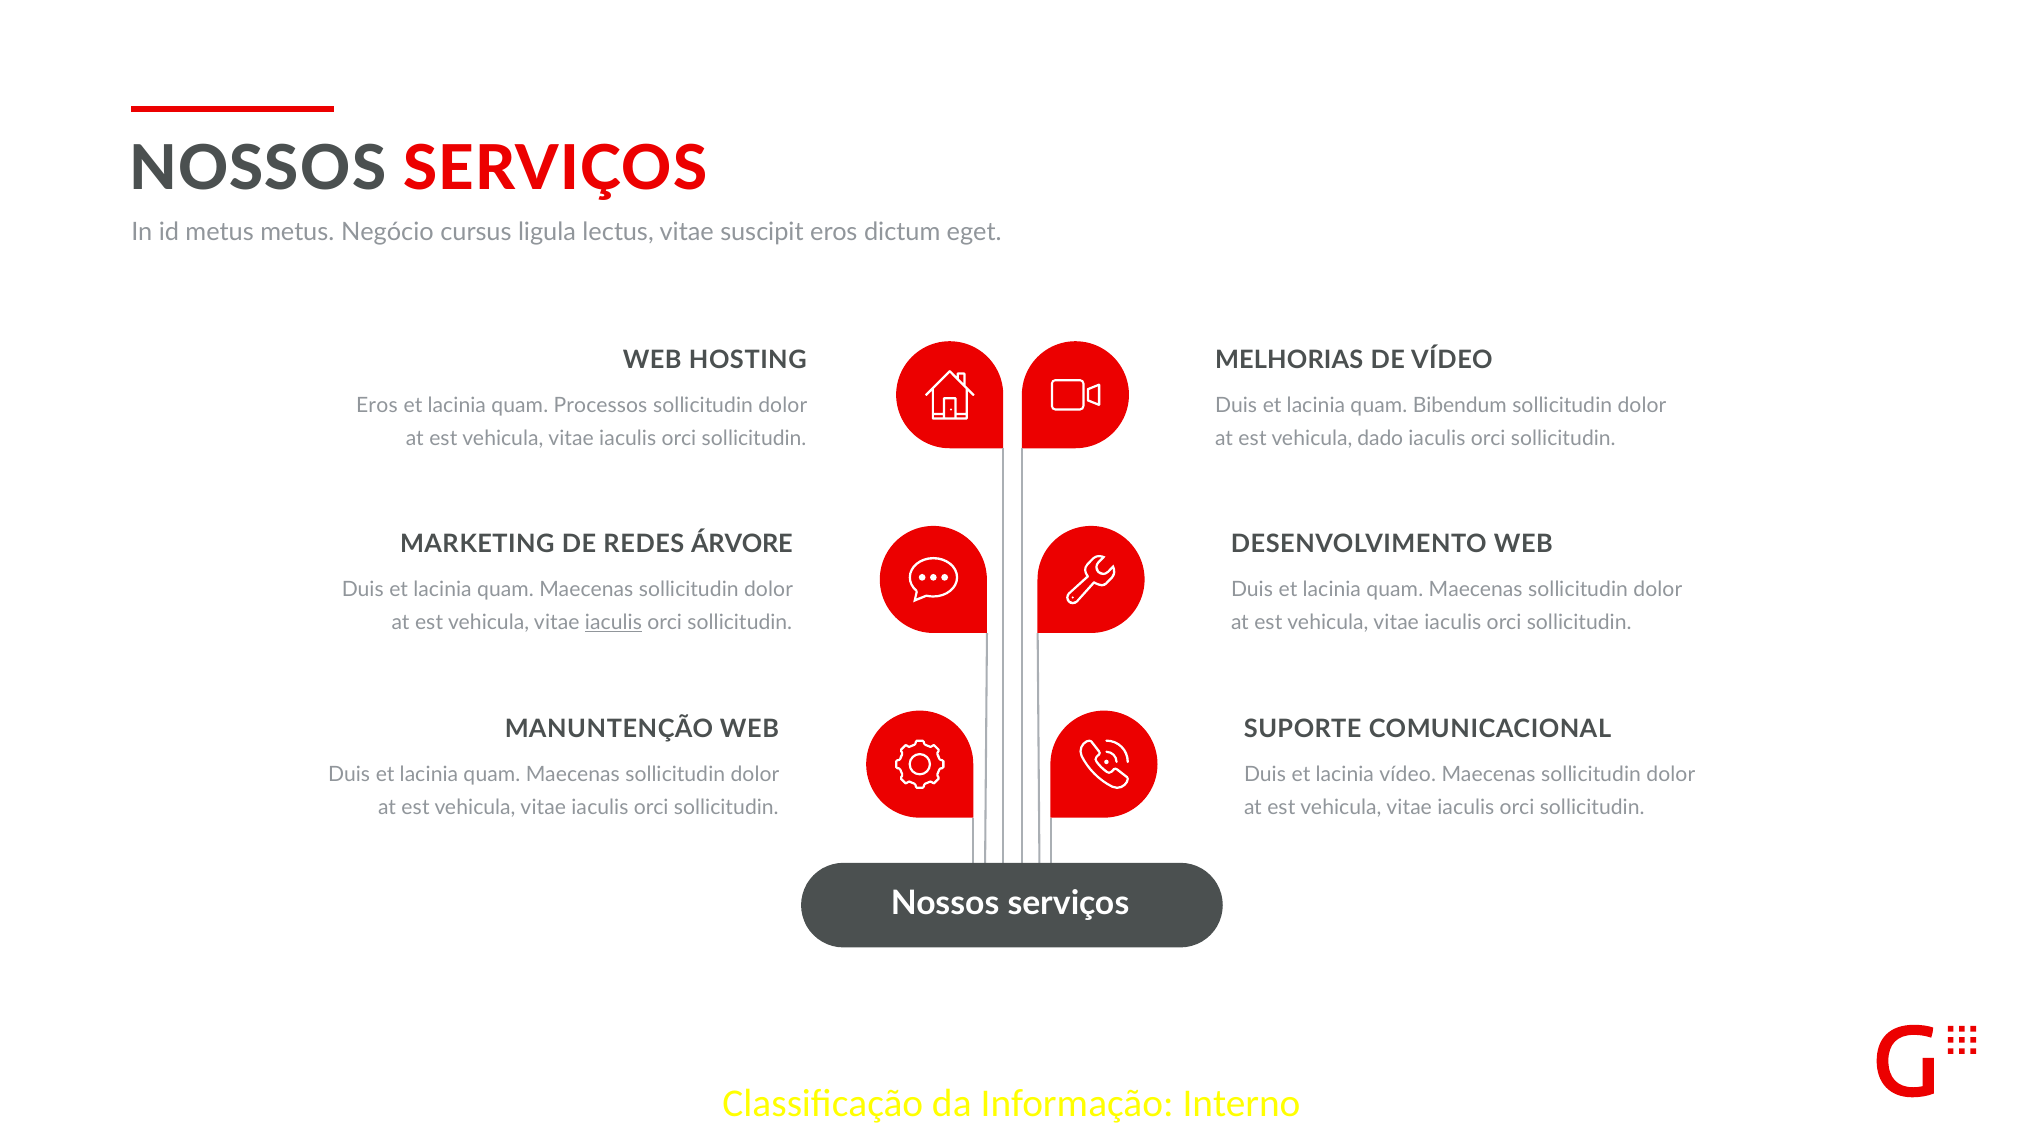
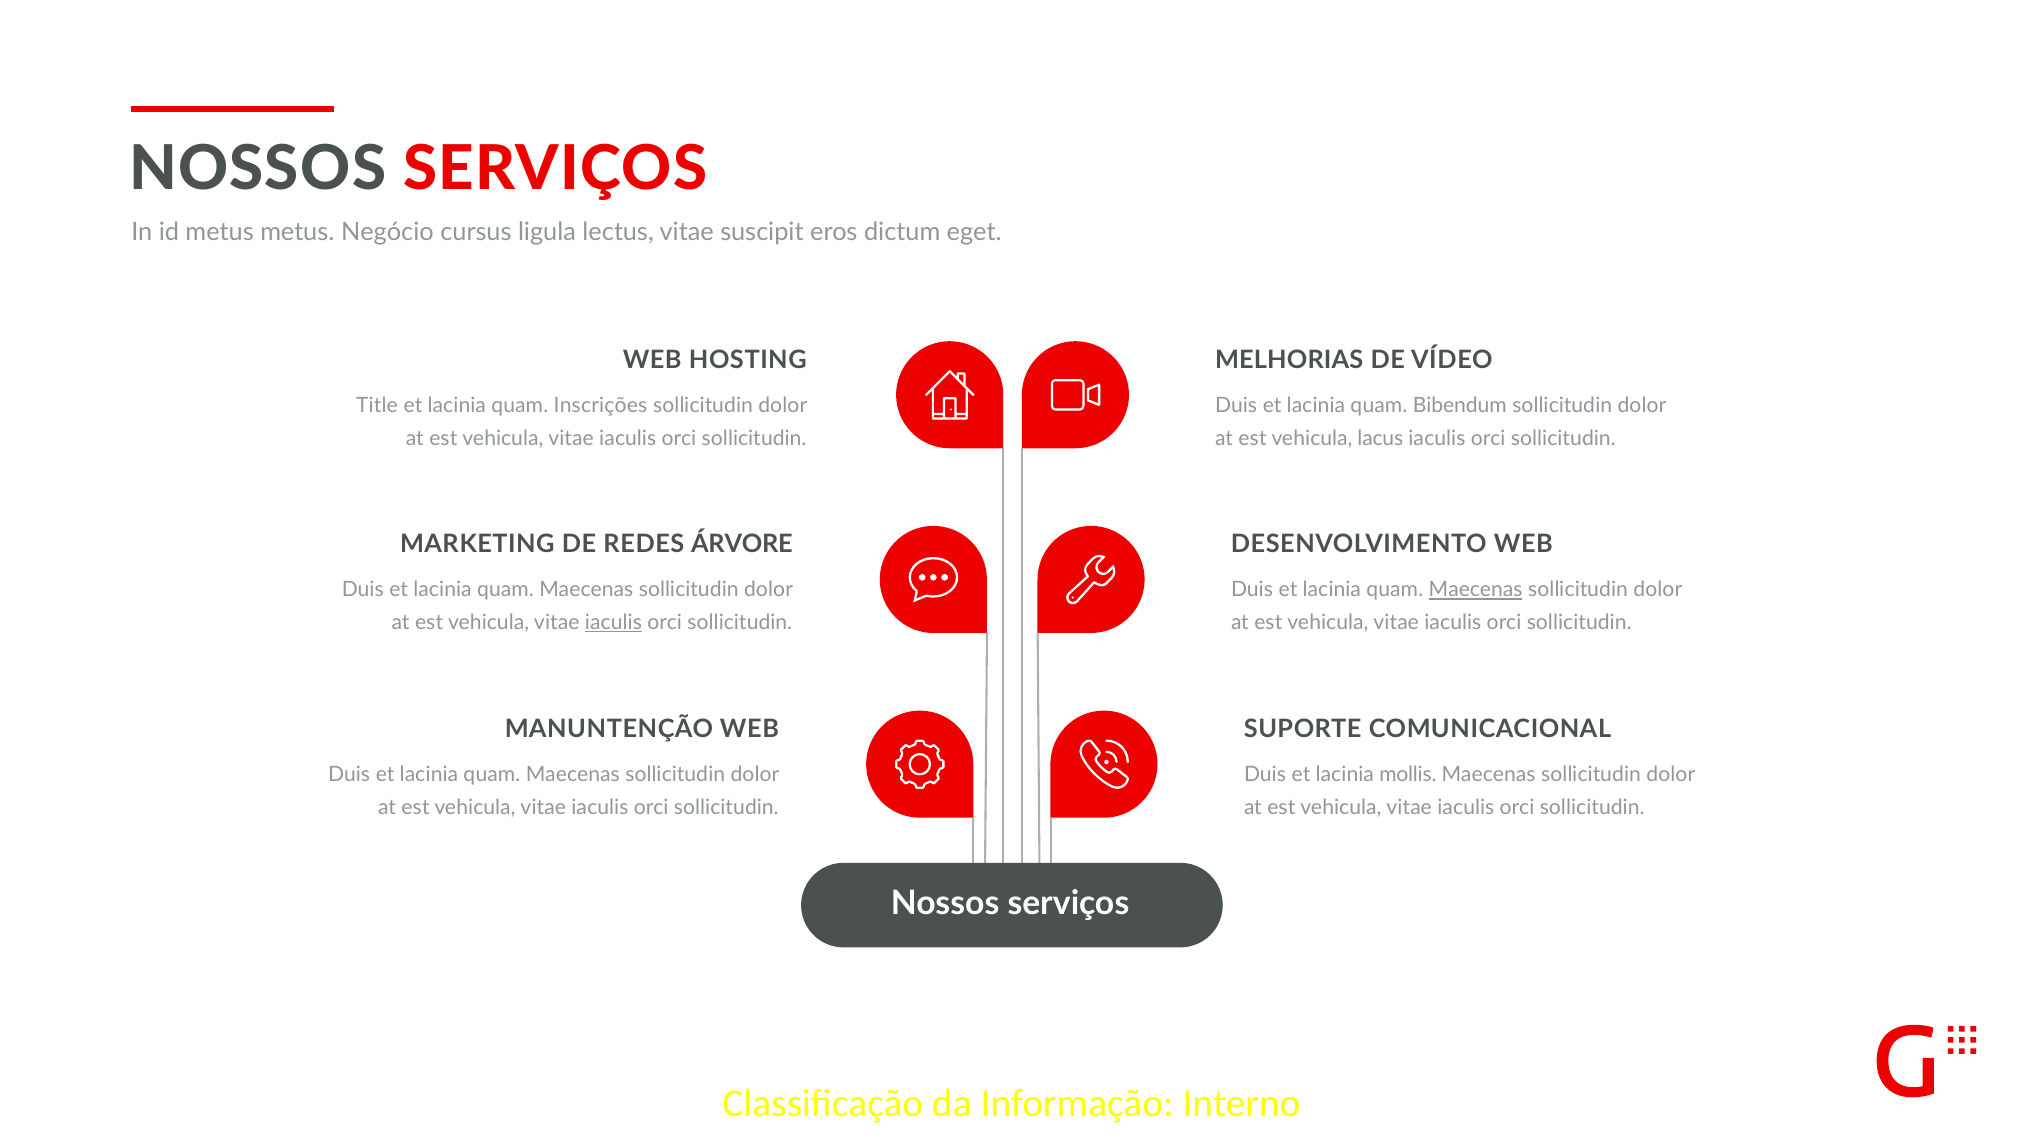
Eros at (377, 406): Eros -> Title
Processos: Processos -> Inscrições
dado: dado -> lacus
Maecenas at (1476, 590) underline: none -> present
lacinia vídeo: vídeo -> mollis
